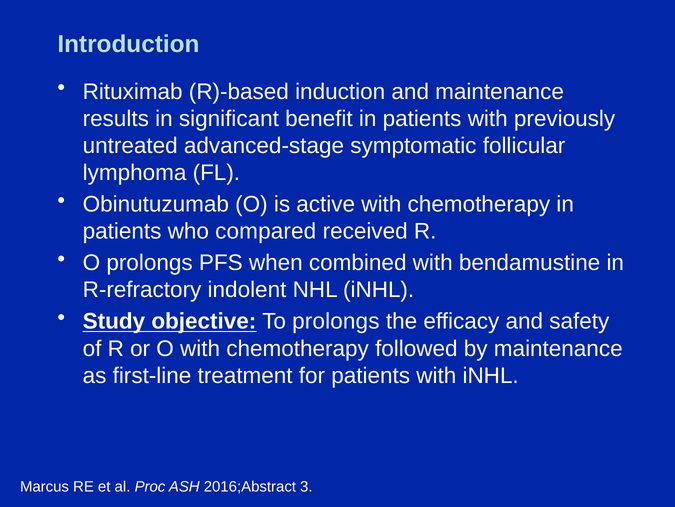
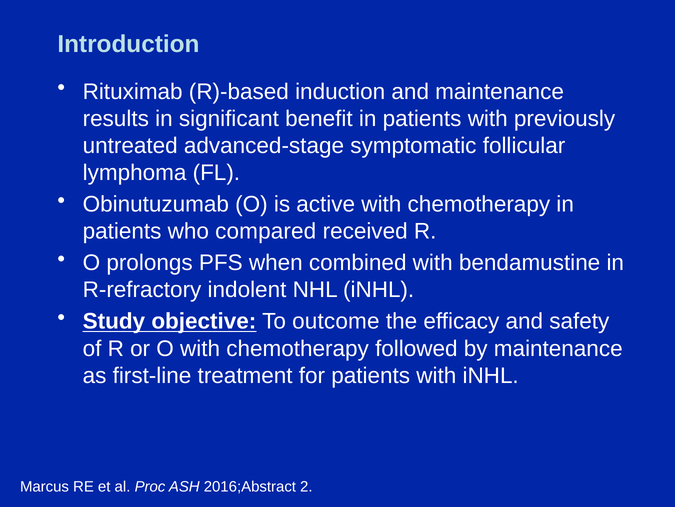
To prolongs: prolongs -> outcome
3: 3 -> 2
